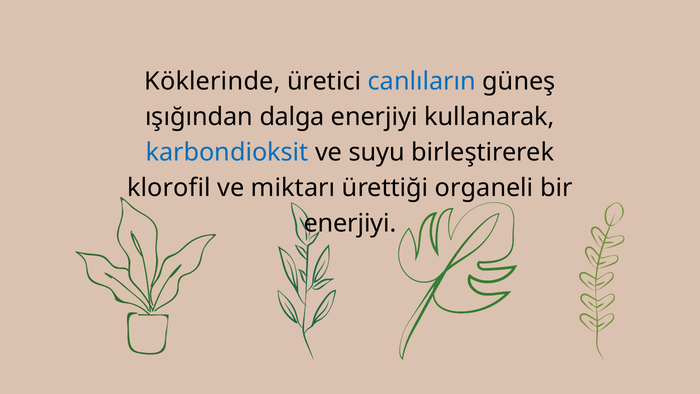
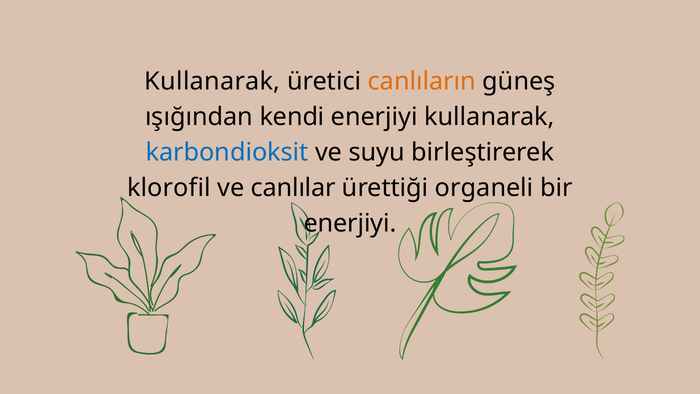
Köklerinde at (212, 82): Köklerinde -> Kullanarak
canlıların colour: blue -> orange
dalga: dalga -> kendi
miktarı: miktarı -> canlılar
